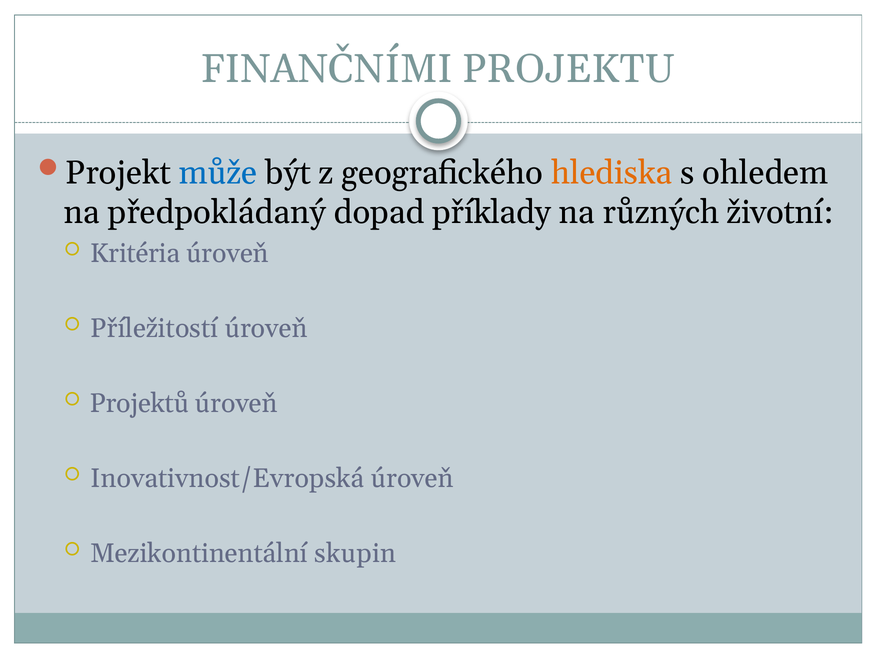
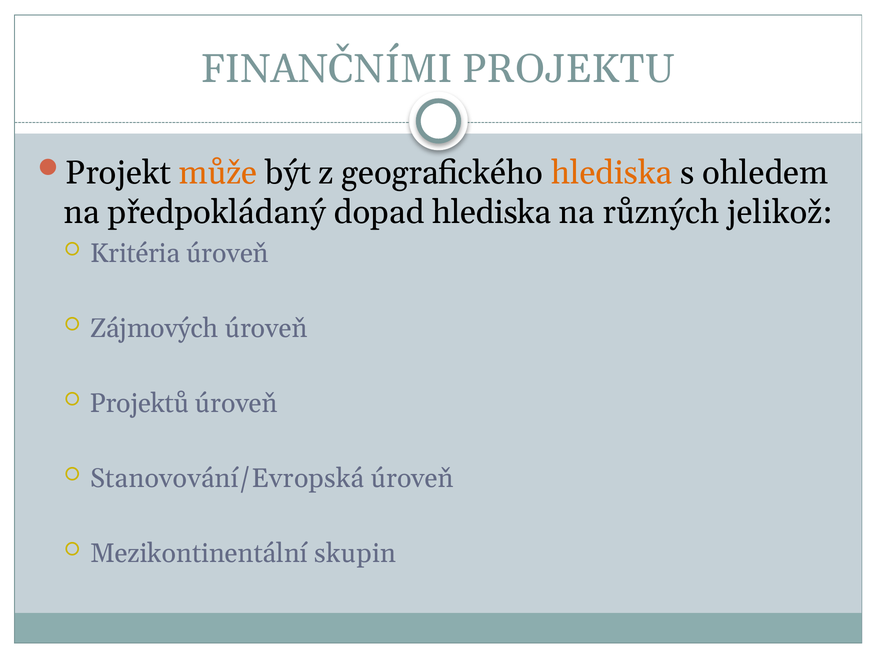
může colour: blue -> orange
dopad příklady: příklady -> hlediska
životní: životní -> jelikož
Příležitostí: Příležitostí -> Zájmových
Inovativnost/Evropská: Inovativnost/Evropská -> Stanovování/Evropská
